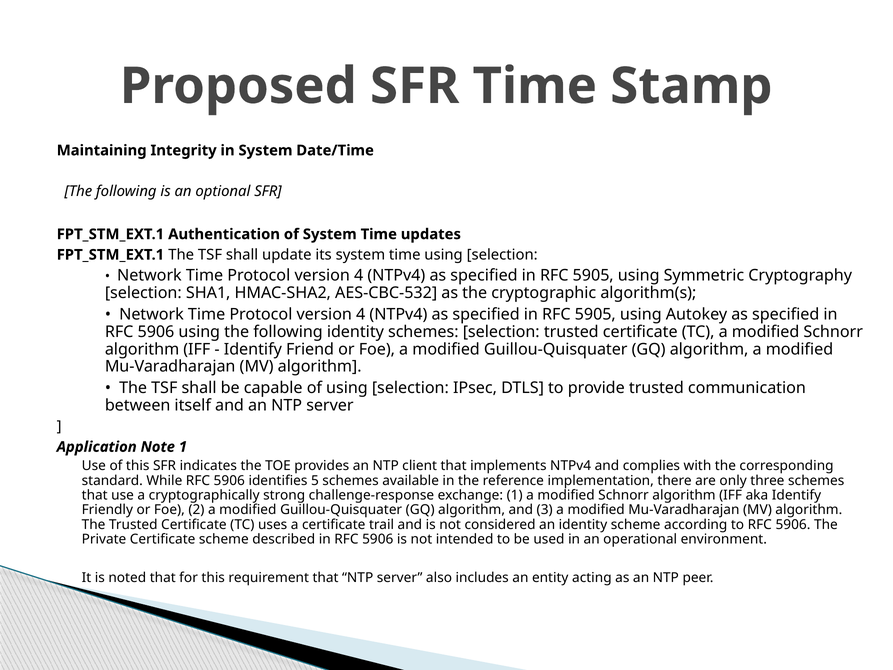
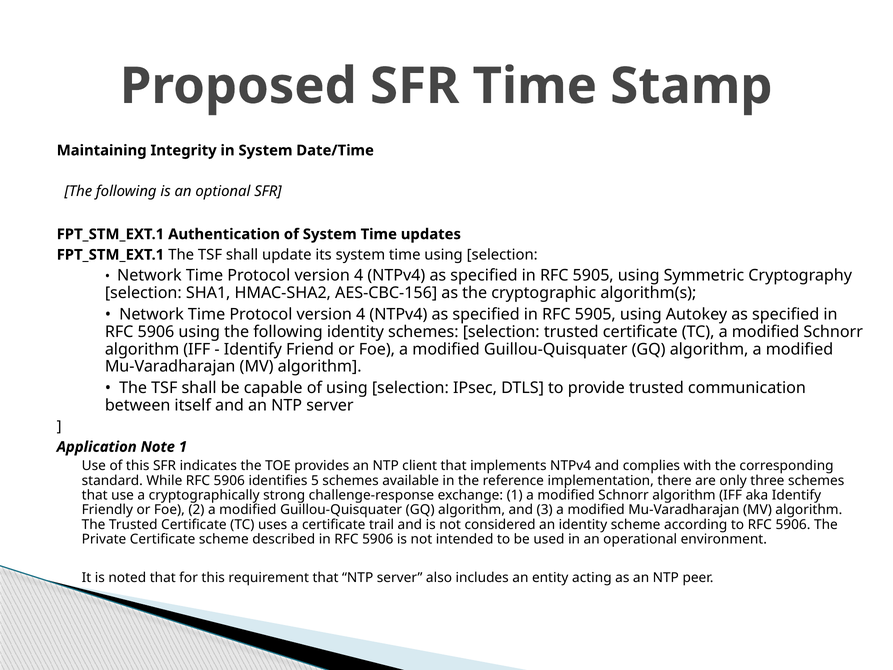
AES-CBC-532: AES-CBC-532 -> AES-CBC-156
